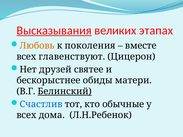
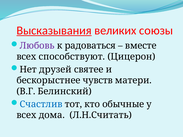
этапах: этапах -> союзы
Любовь colour: orange -> purple
поколения: поколения -> радоваться
главенствуют: главенствуют -> способствуют
обиды: обиды -> чувств
Белинский underline: present -> none
Л.Н.Ребенок: Л.Н.Ребенок -> Л.Н.Считать
